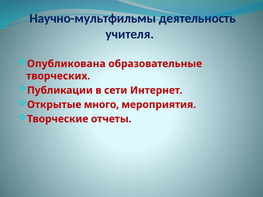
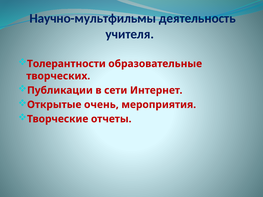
Опубликована: Опубликована -> Толерантности
много: много -> очень
